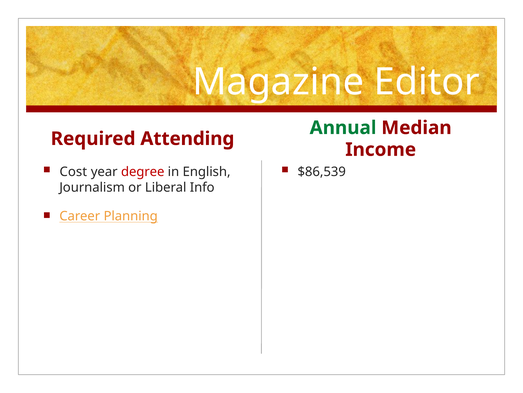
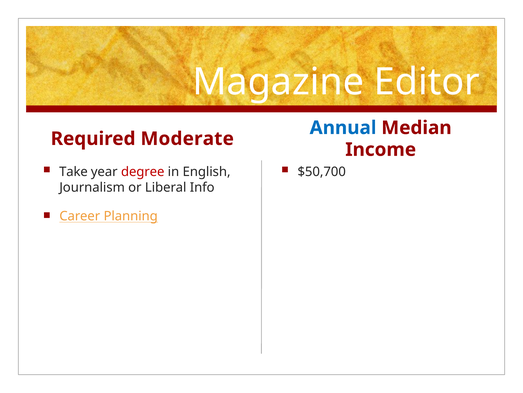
Annual colour: green -> blue
Attending: Attending -> Moderate
Cost: Cost -> Take
$86,539: $86,539 -> $50,700
